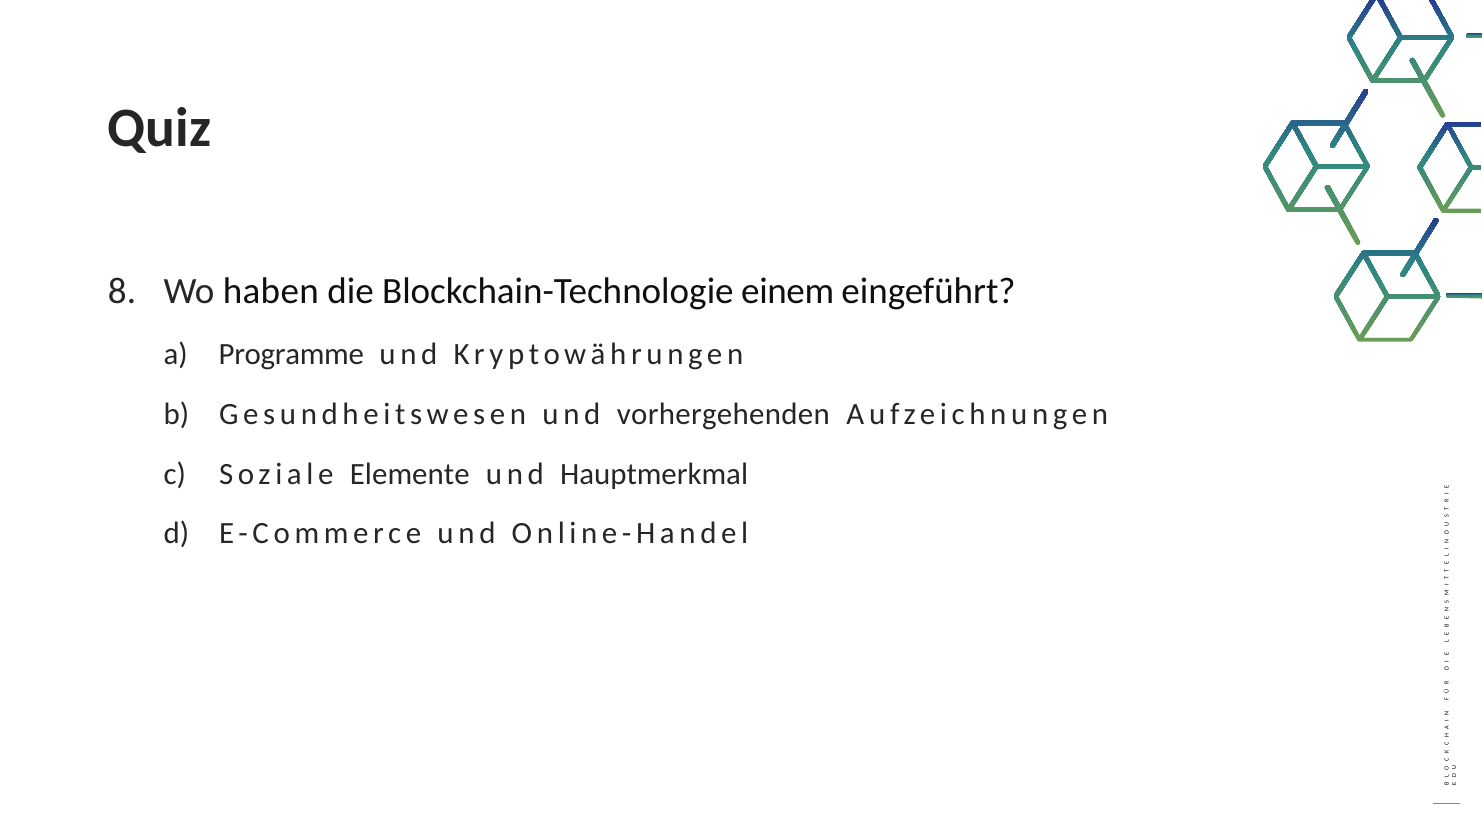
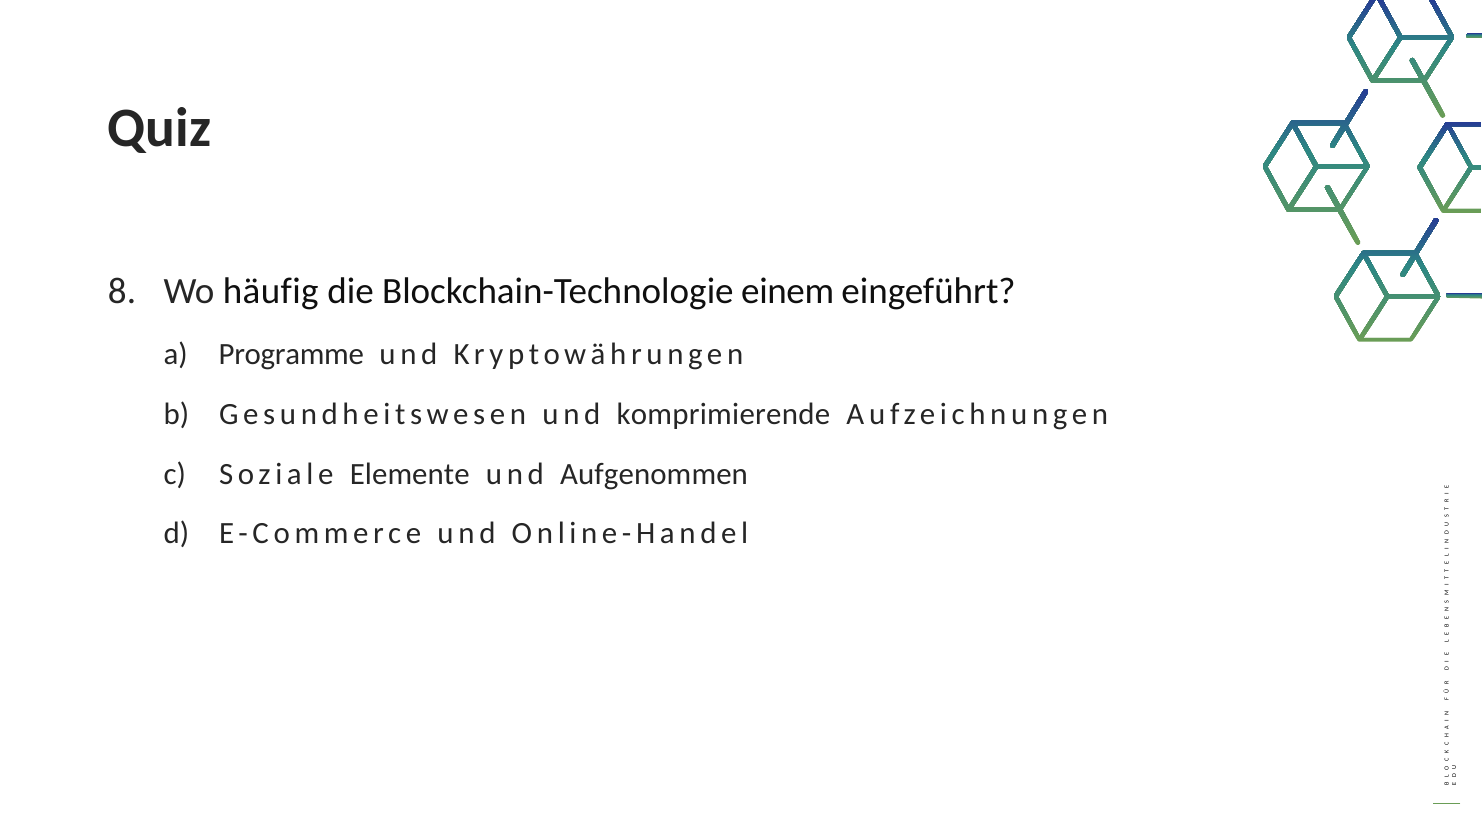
haben: haben -> häufig
vorhergehenden: vorhergehenden -> komprimierende
Hauptmerkmal: Hauptmerkmal -> Aufgenommen
